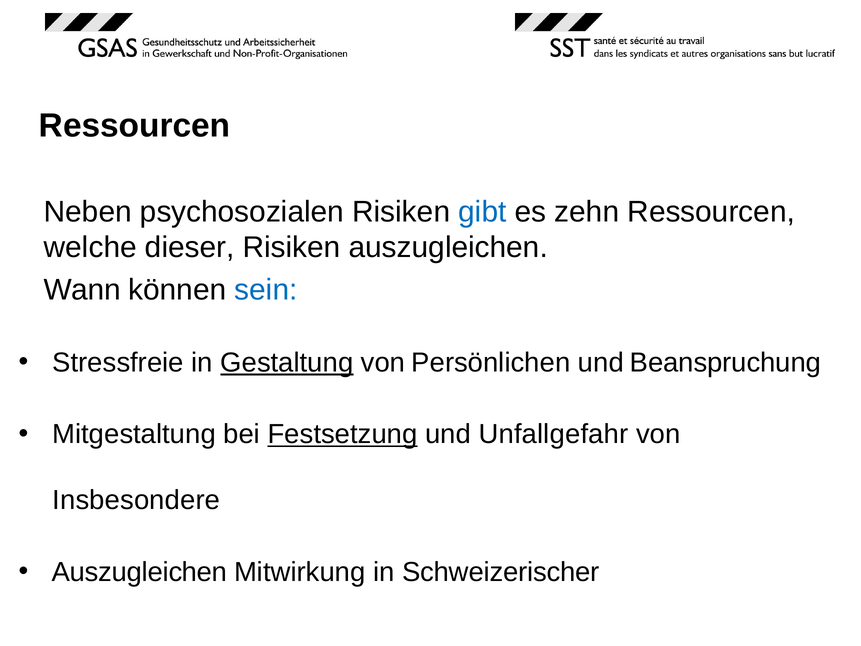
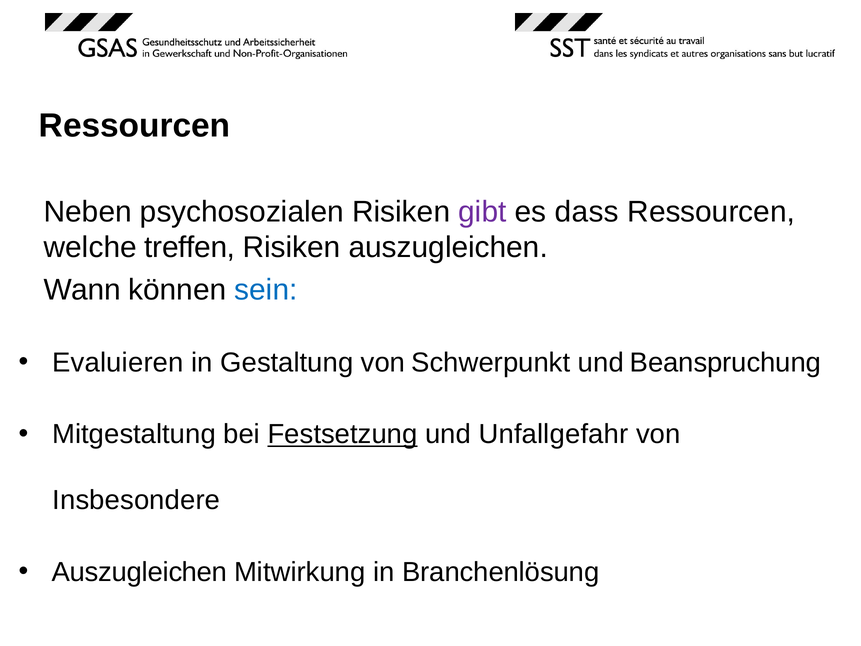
gibt colour: blue -> purple
zehn: zehn -> dass
dieser: dieser -> treffen
Stressfreie: Stressfreie -> Evaluieren
Gestaltung underline: present -> none
Persönlichen: Persönlichen -> Schwerpunkt
Schweizerischer: Schweizerischer -> Branchenlösung
